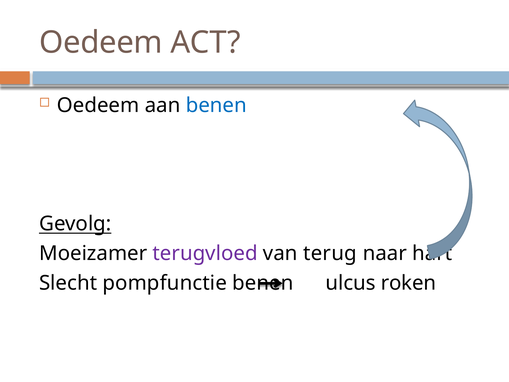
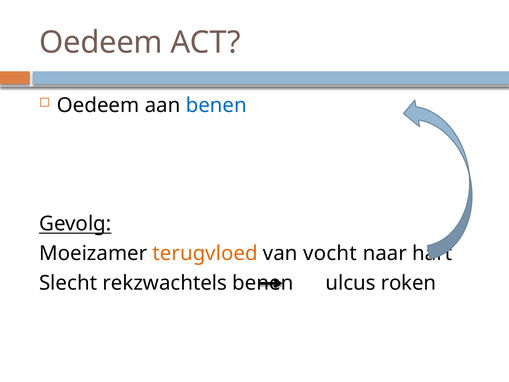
terugvloed colour: purple -> orange
terug: terug -> vocht
pompfunctie: pompfunctie -> rekzwachtels
